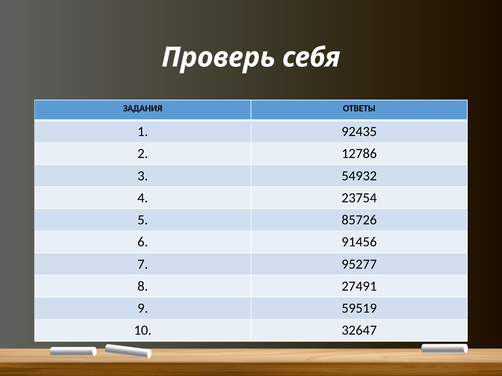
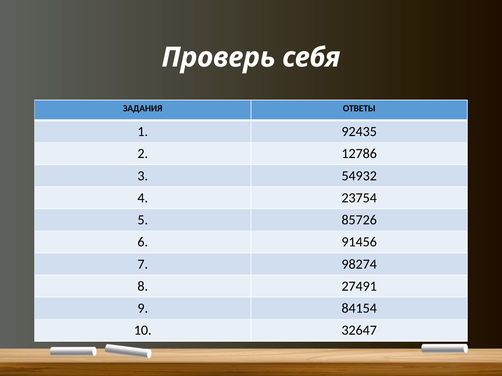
95277: 95277 -> 98274
59519: 59519 -> 84154
